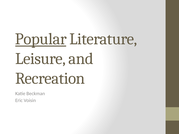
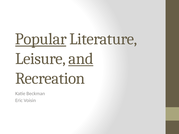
and underline: none -> present
